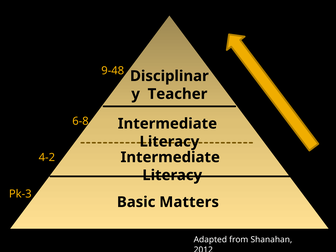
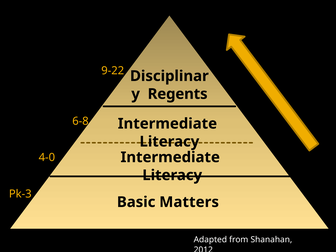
9-48: 9-48 -> 9-22
Teacher: Teacher -> Regents
4-2: 4-2 -> 4-0
